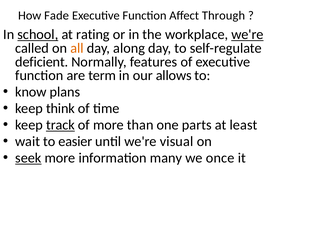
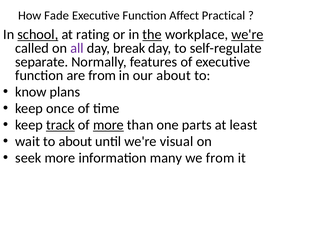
Through: Through -> Practical
the underline: none -> present
all colour: orange -> purple
along: along -> break
deficient: deficient -> separate
are term: term -> from
our allows: allows -> about
think: think -> once
more at (108, 125) underline: none -> present
to easier: easier -> about
seek underline: present -> none
we once: once -> from
